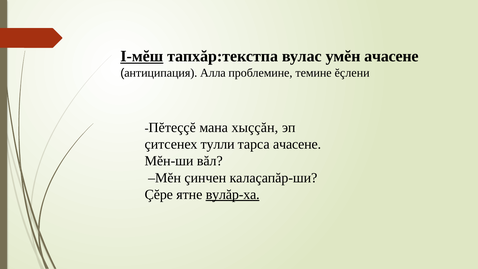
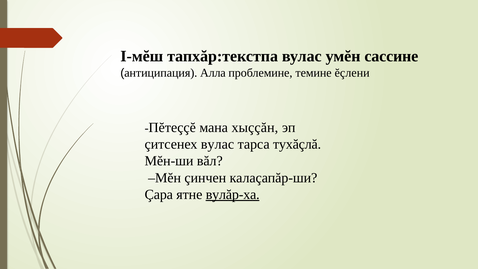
I-мĕш underline: present -> none
умĕн ачасене: ачасене -> сассине
çитсенех тулли: тулли -> вулас
тарса ачасене: ачасене -> тухăçлă
Çĕре: Çĕре -> Çара
